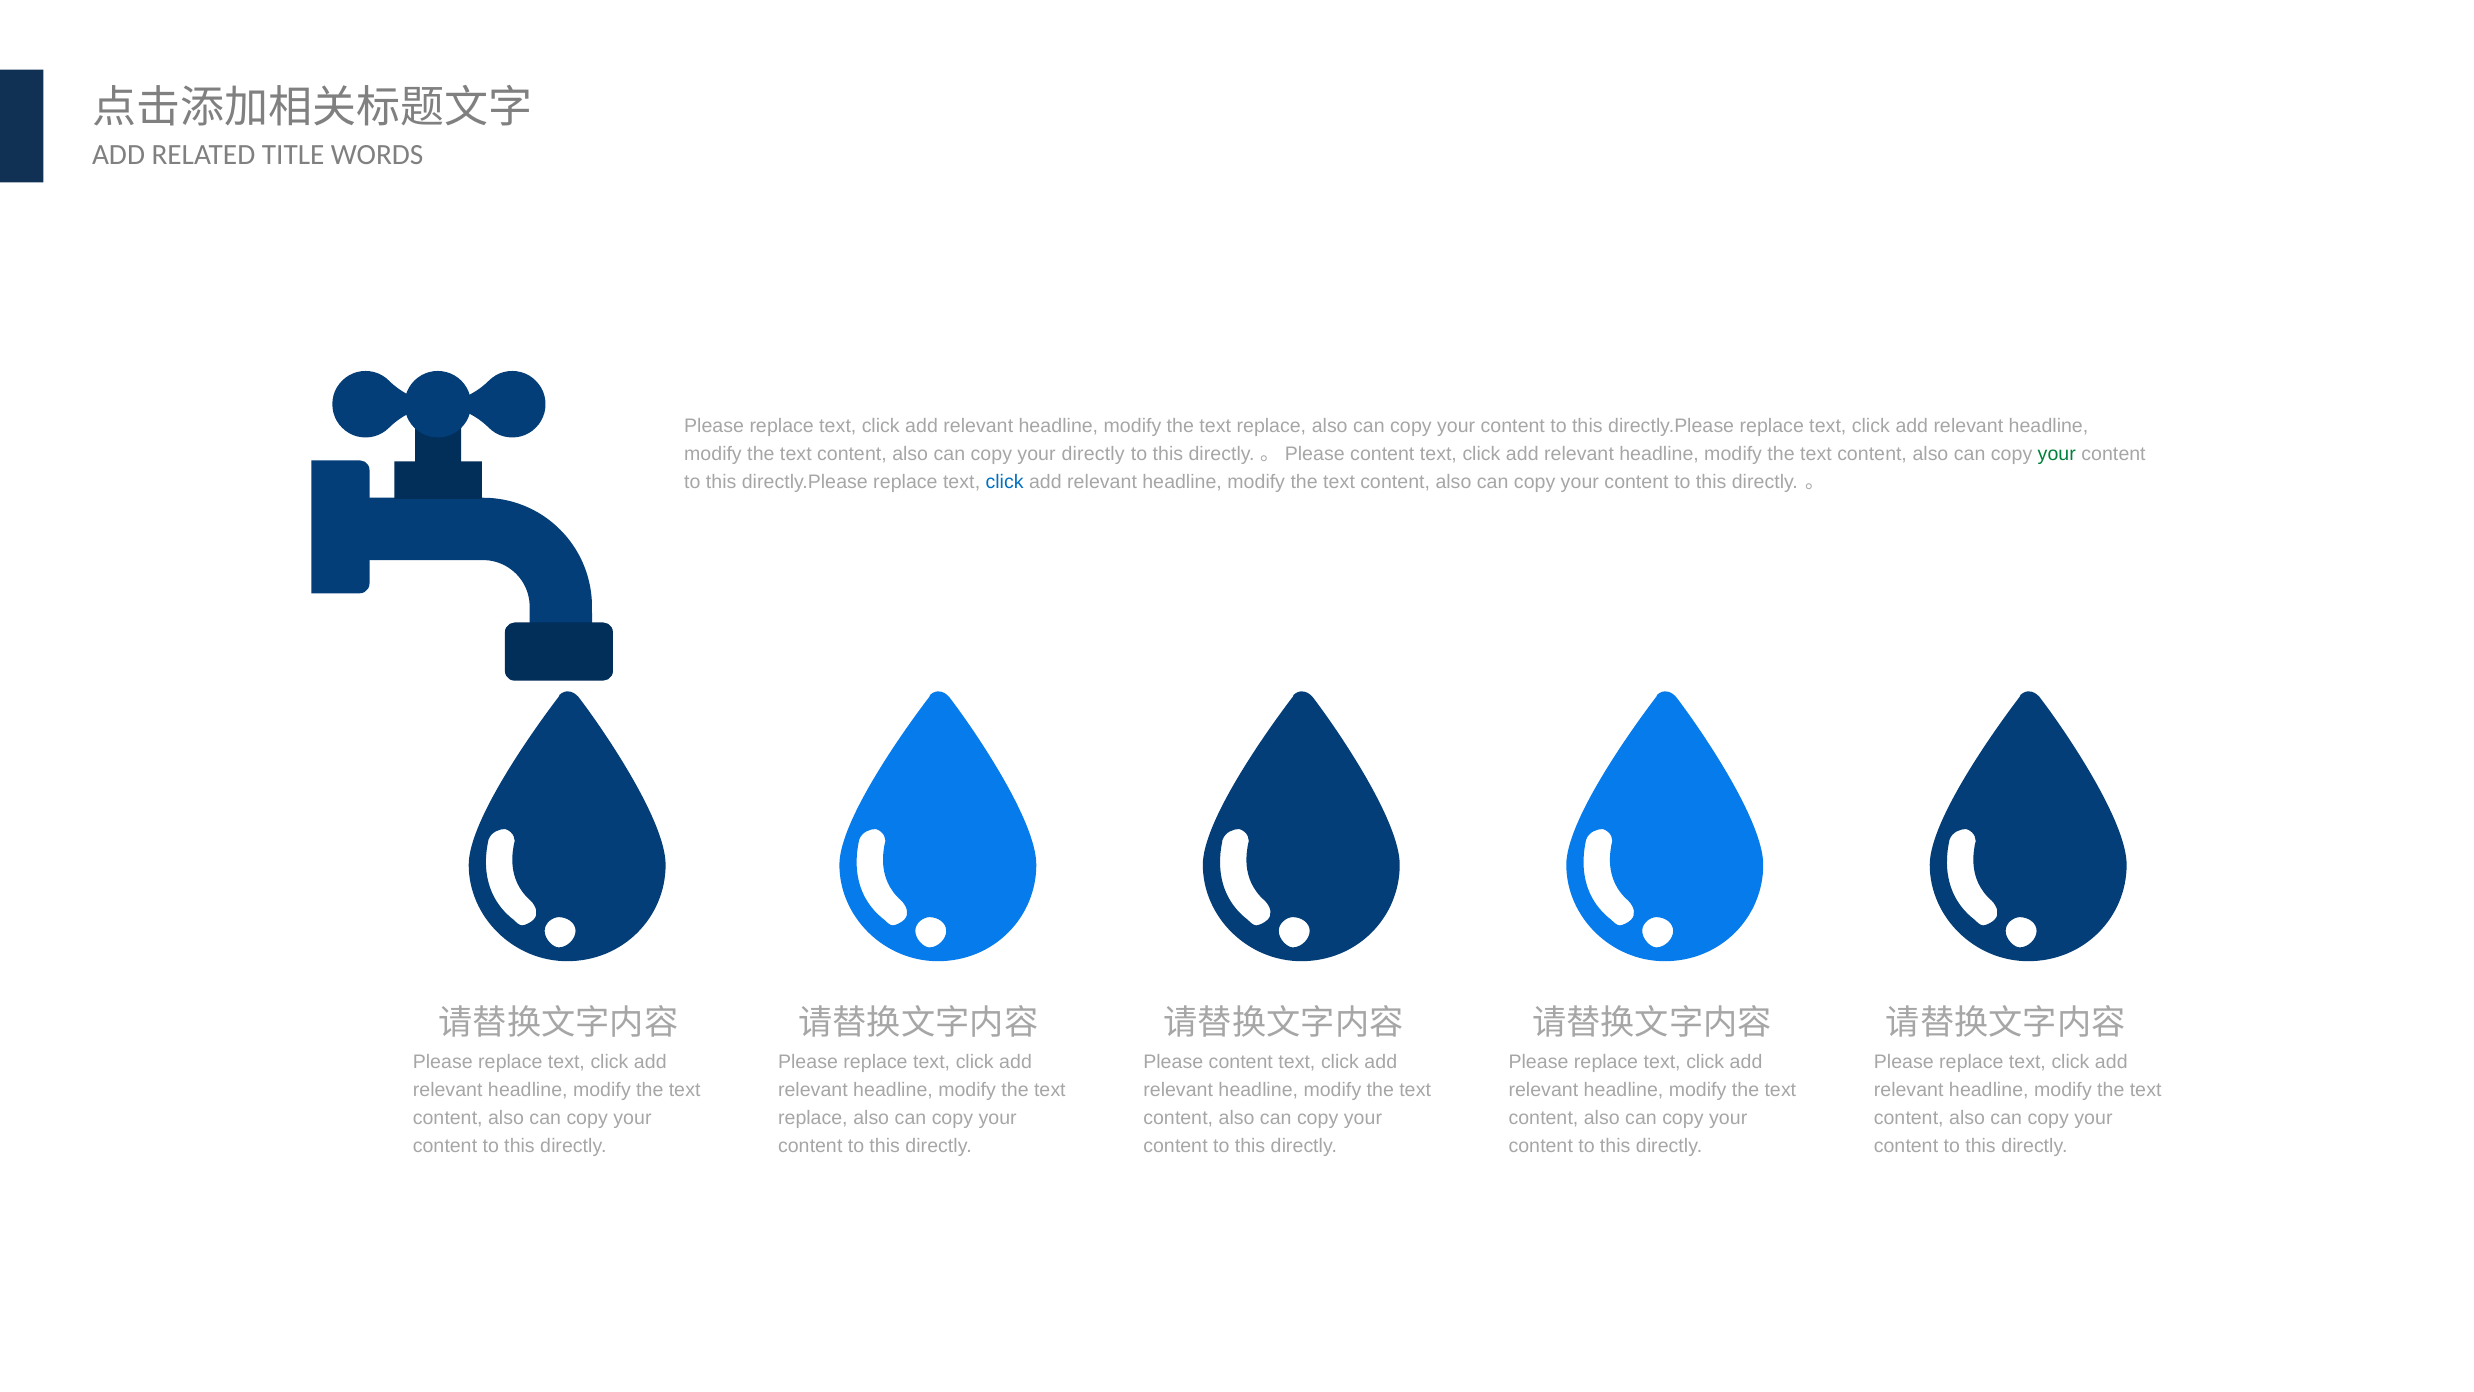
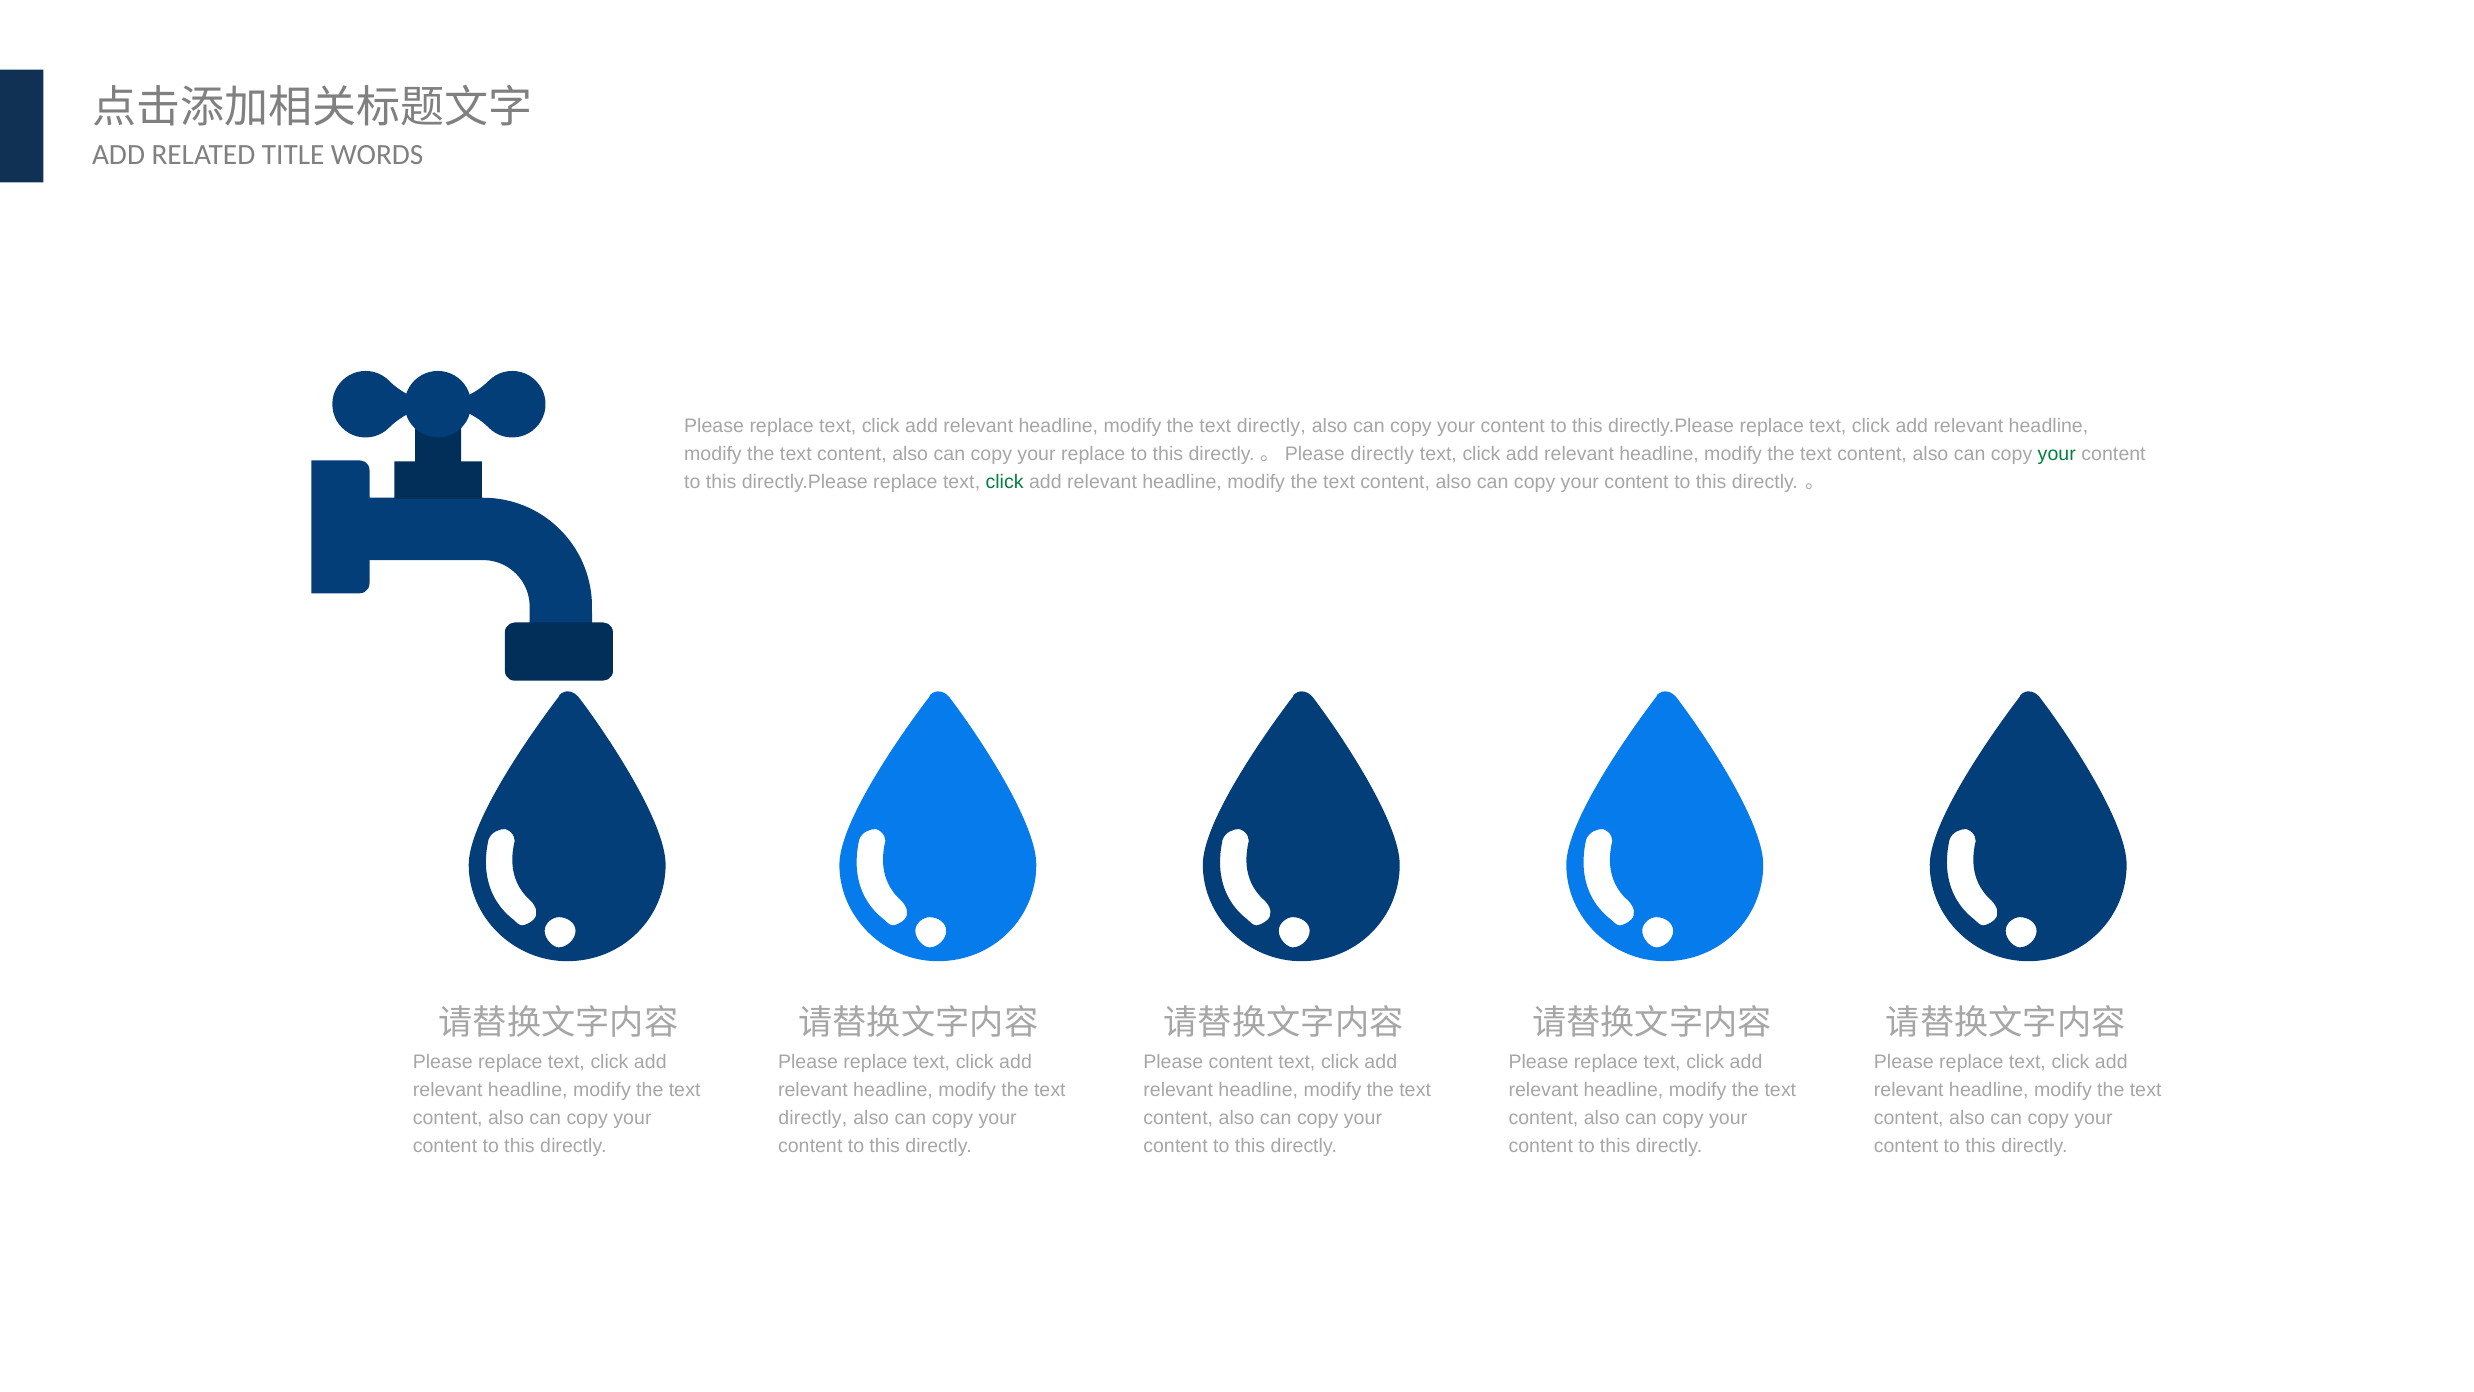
replace at (1271, 426): replace -> directly
your directly: directly -> replace
content at (1382, 454): content -> directly
click at (1005, 482) colour: blue -> green
replace at (813, 1118): replace -> directly
